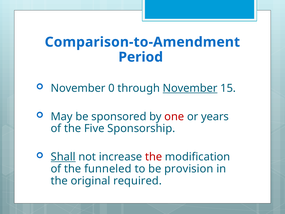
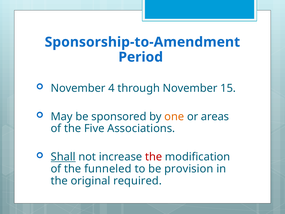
Comparison-to-Amendment: Comparison-to-Amendment -> Sponsorship-to-Amendment
0: 0 -> 4
November at (190, 88) underline: present -> none
one colour: red -> orange
years: years -> areas
Sponsorship: Sponsorship -> Associations
